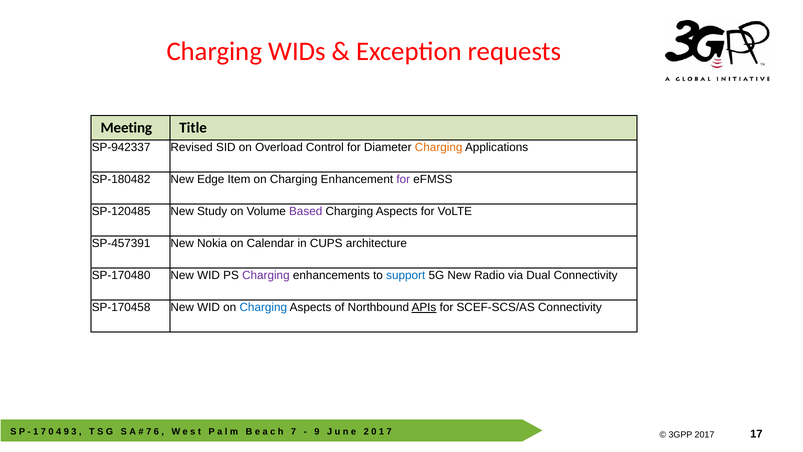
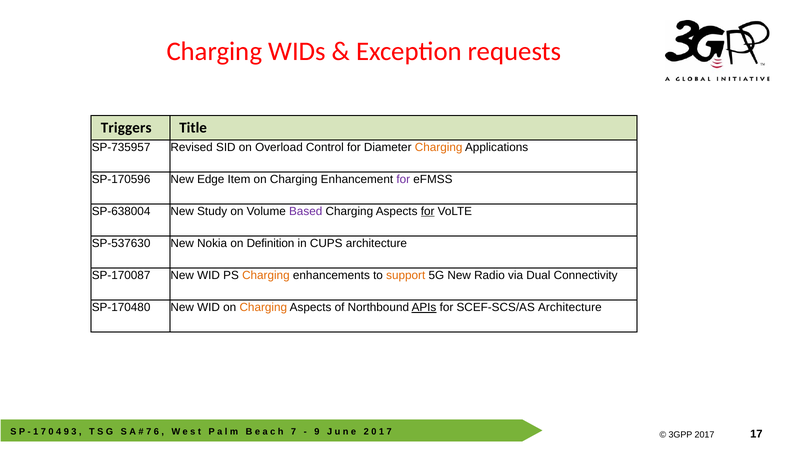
Meeting: Meeting -> Triggers
SP-942337: SP-942337 -> SP-735957
SP-180482: SP-180482 -> SP-170596
SP-120485: SP-120485 -> SP-638004
for at (428, 211) underline: none -> present
SP-457391: SP-457391 -> SP-537630
Calendar: Calendar -> Definition
SP-170480: SP-170480 -> SP-170087
Charging at (266, 275) colour: purple -> orange
support colour: blue -> orange
SP-170458: SP-170458 -> SP-170480
Charging at (263, 307) colour: blue -> orange
SCEF-SCS/AS Connectivity: Connectivity -> Architecture
